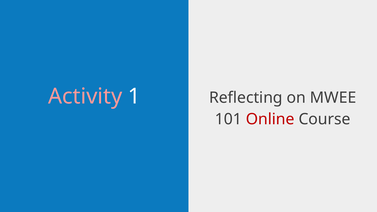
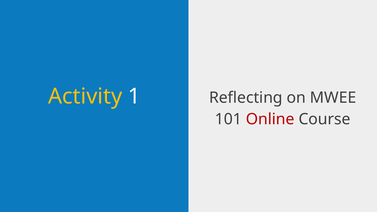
Activity colour: pink -> yellow
